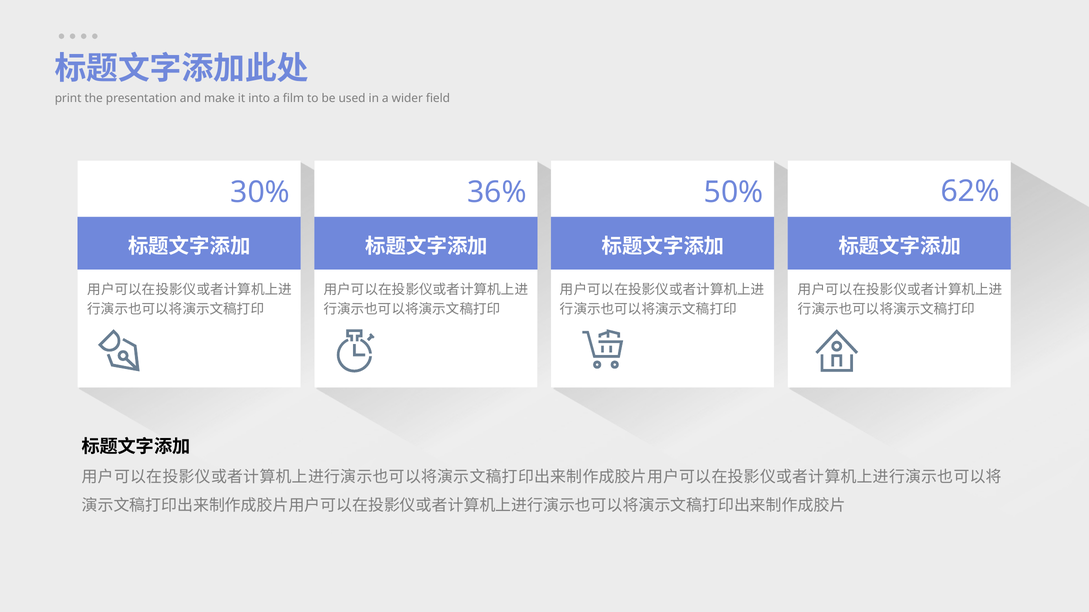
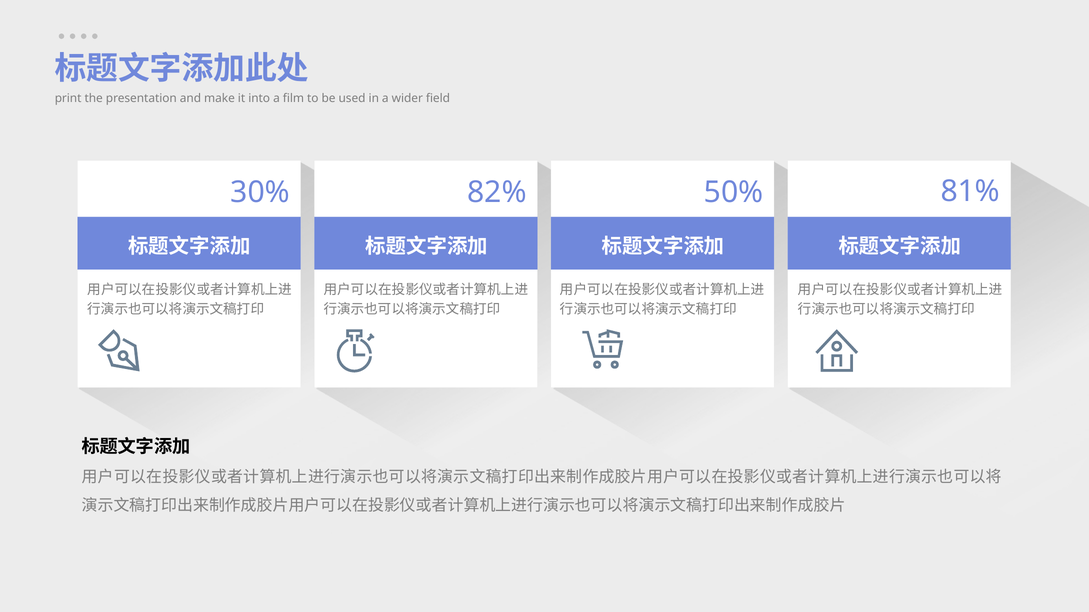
36%: 36% -> 82%
62%: 62% -> 81%
